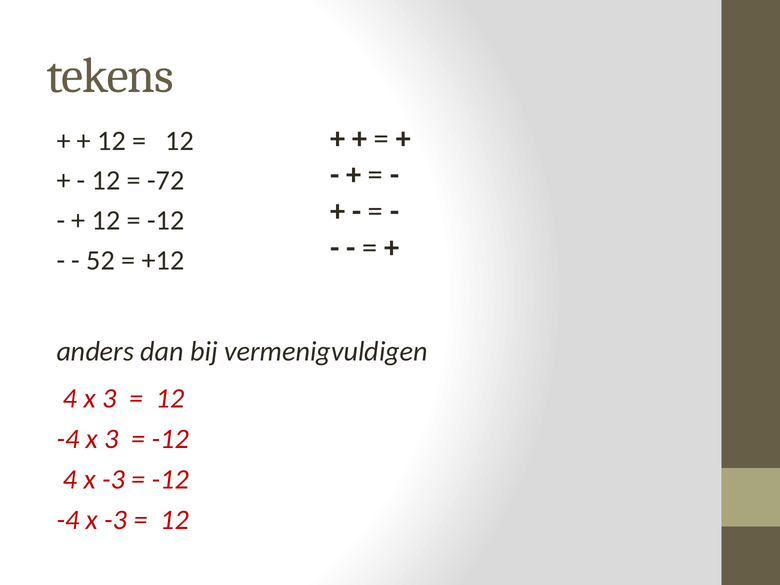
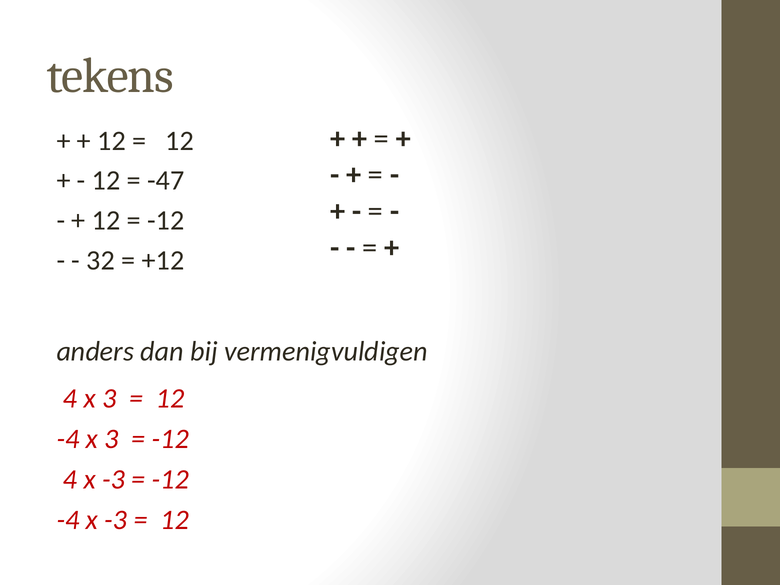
-72: -72 -> -47
52: 52 -> 32
